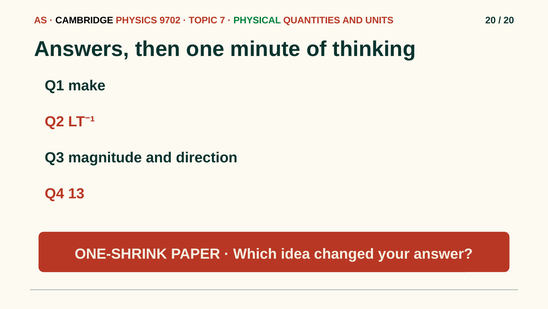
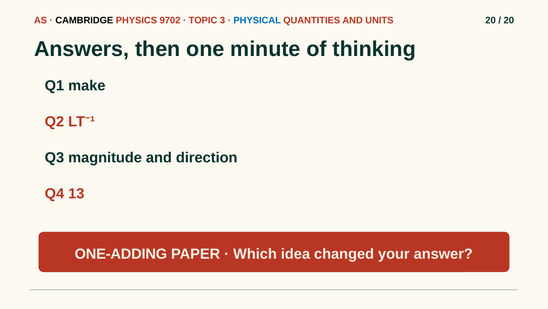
7: 7 -> 3
PHYSICAL colour: green -> blue
ONE-SHRINK: ONE-SHRINK -> ONE-ADDING
